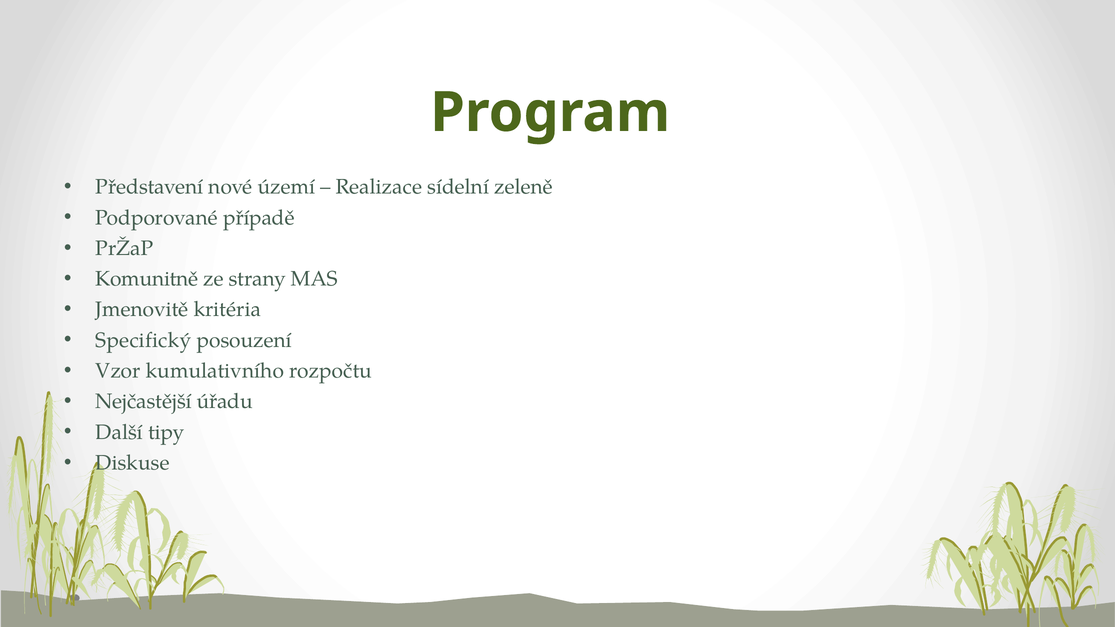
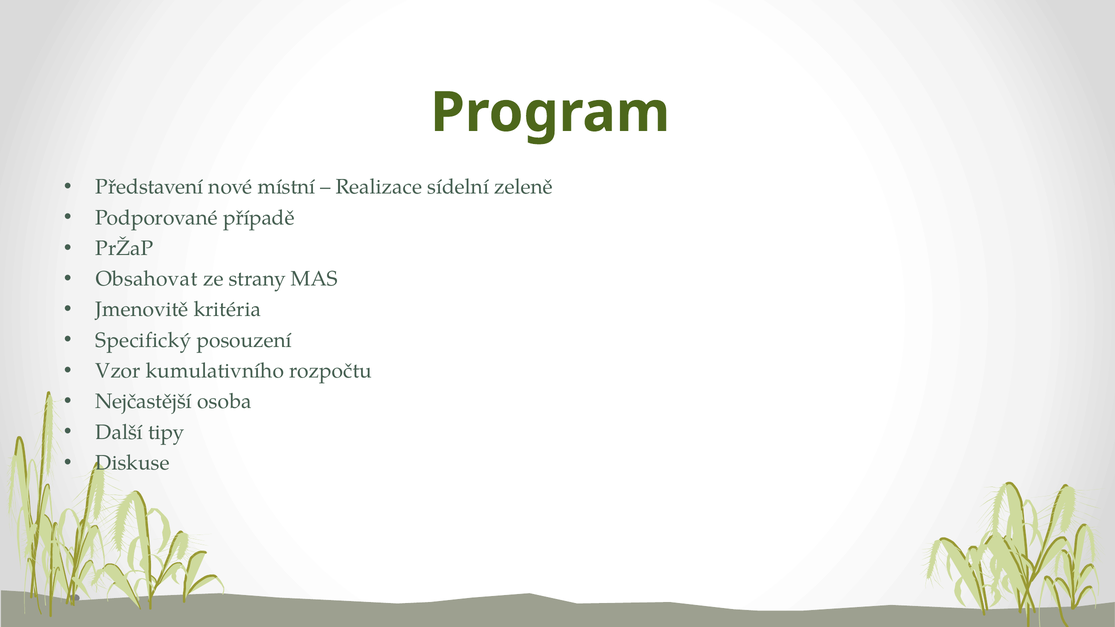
území: území -> místní
Komunitně: Komunitně -> Obsahovat
úřadu: úřadu -> osoba
